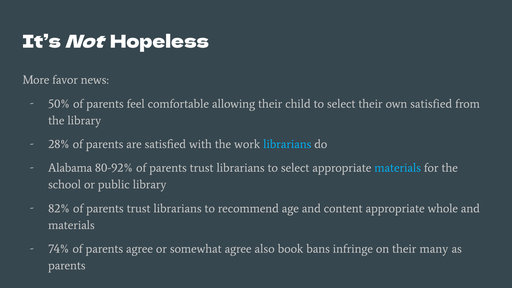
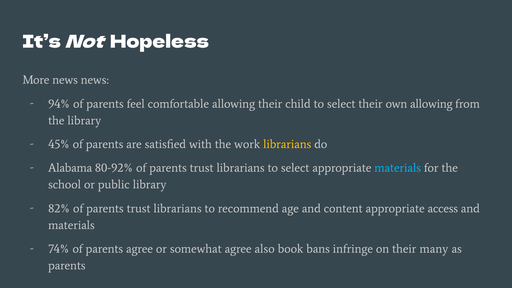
More favor: favor -> news
50%: 50% -> 94%
own satisfied: satisfied -> allowing
28%: 28% -> 45%
librarians at (287, 144) colour: light blue -> yellow
whole: whole -> access
